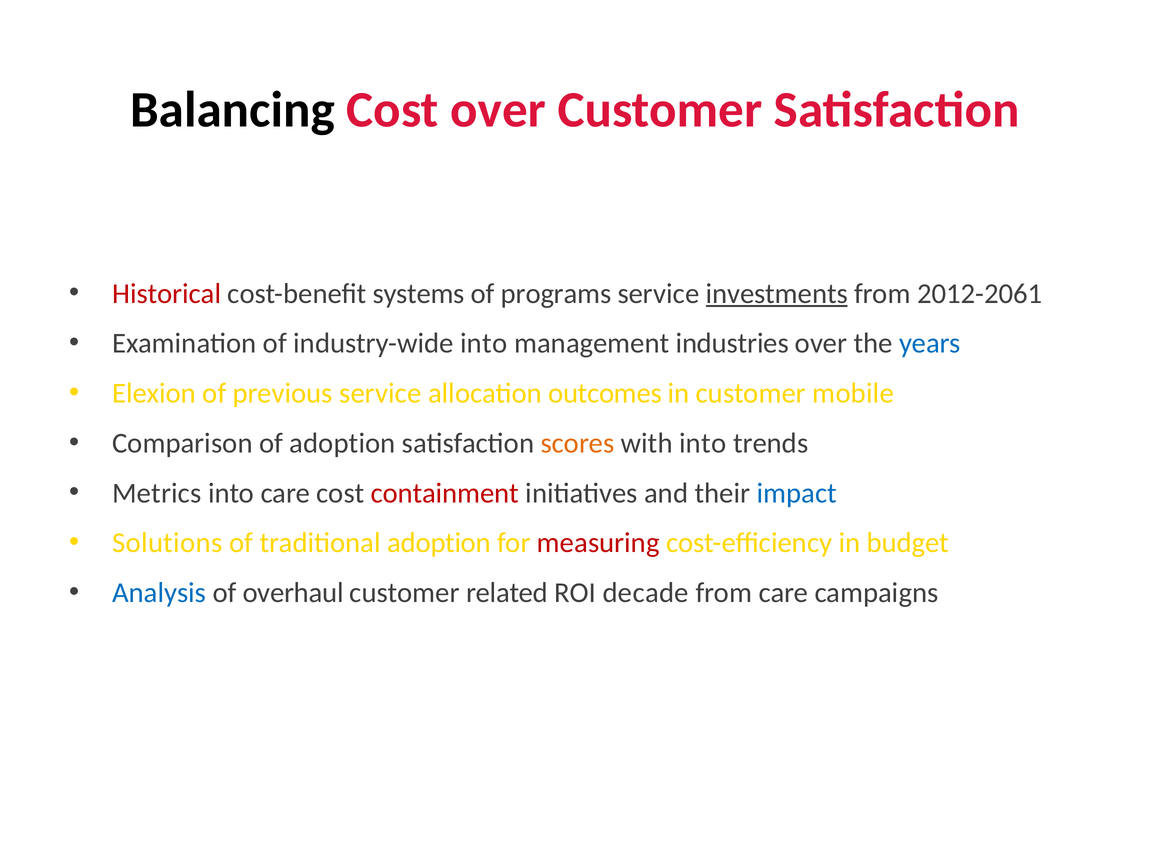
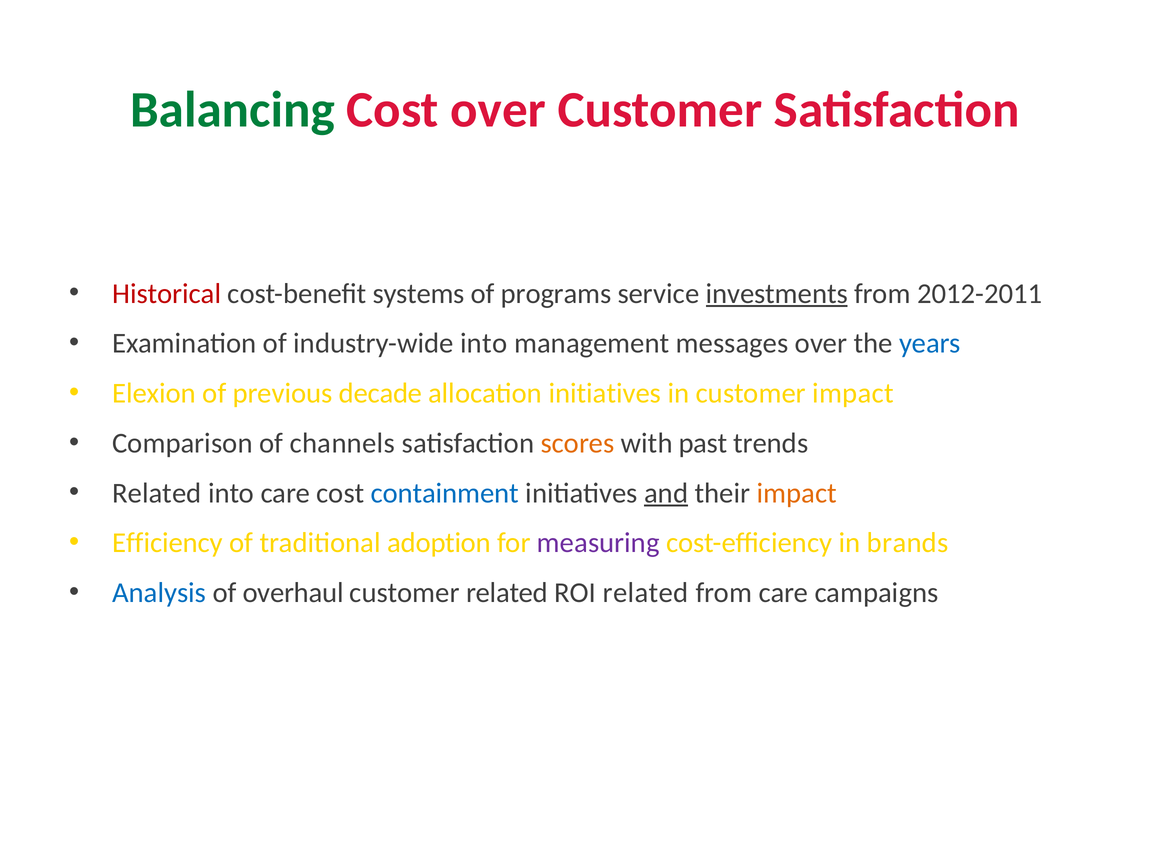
Balancing colour: black -> green
2012-2061: 2012-2061 -> 2012-2011
industries: industries -> messages
previous service: service -> decade
allocation outcomes: outcomes -> initiatives
customer mobile: mobile -> impact
of adoption: adoption -> channels
with into: into -> past
Metrics at (157, 493): Metrics -> Related
containment colour: red -> blue
and underline: none -> present
impact at (797, 493) colour: blue -> orange
Solutions: Solutions -> Efficiency
measuring colour: red -> purple
budget: budget -> brands
ROI decade: decade -> related
